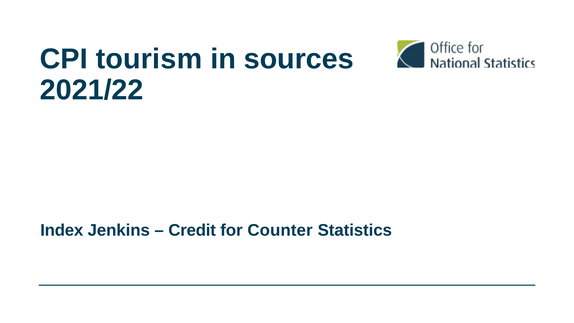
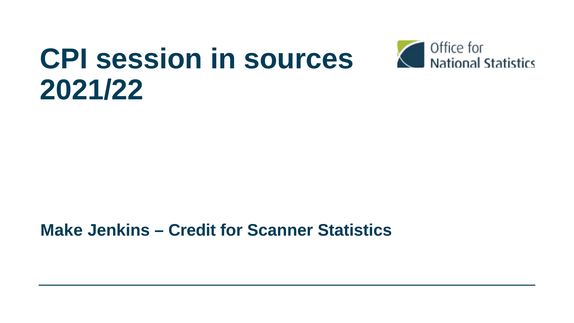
tourism: tourism -> session
Index: Index -> Make
Counter: Counter -> Scanner
